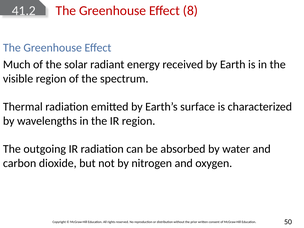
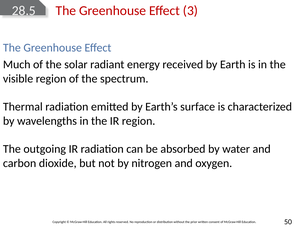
41.2: 41.2 -> 28.5
8: 8 -> 3
